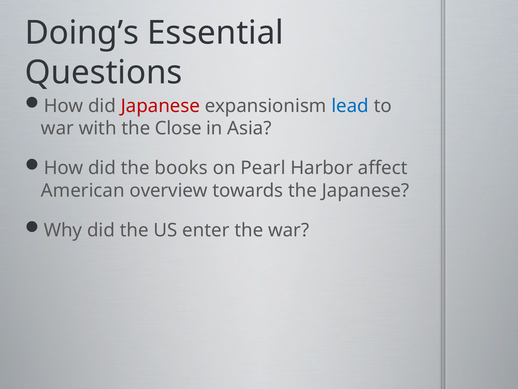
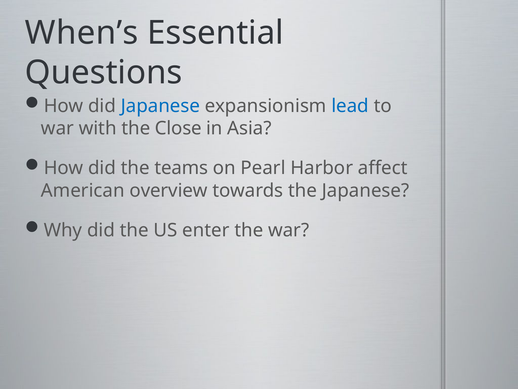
Doing’s: Doing’s -> When’s
Japanese at (160, 106) colour: red -> blue
books: books -> teams
